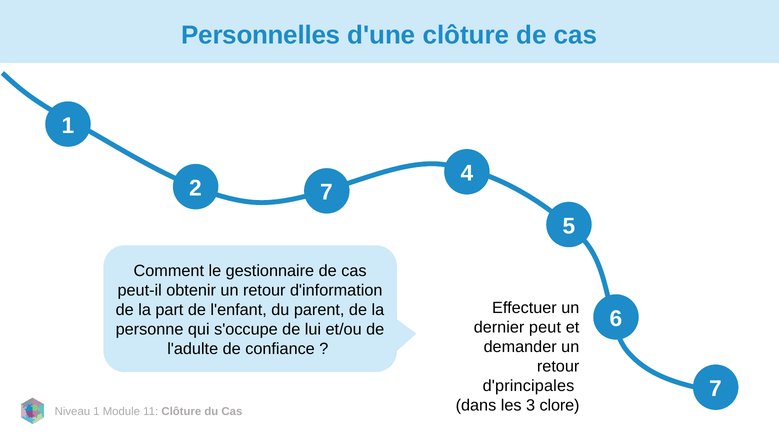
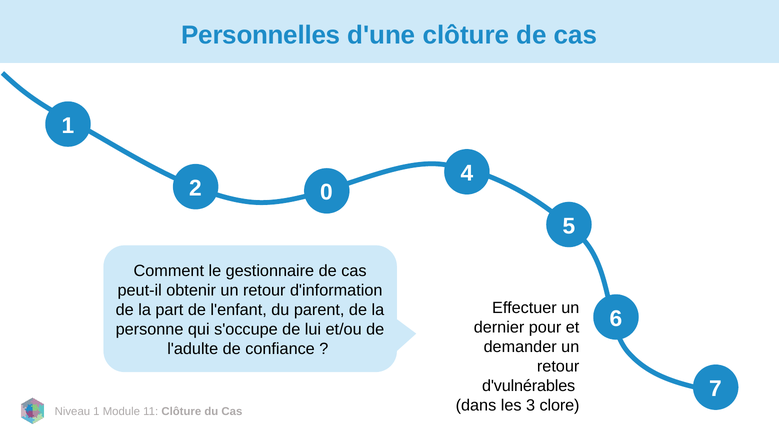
2 7: 7 -> 0
peut: peut -> pour
d'principales: d'principales -> d'vulnérables
